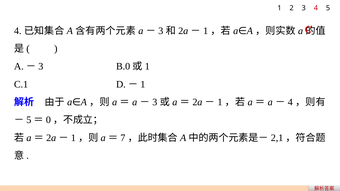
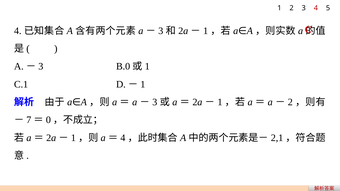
4 at (290, 102): 4 -> 2
5 at (29, 120): 5 -> 7
7 at (123, 138): 7 -> 4
